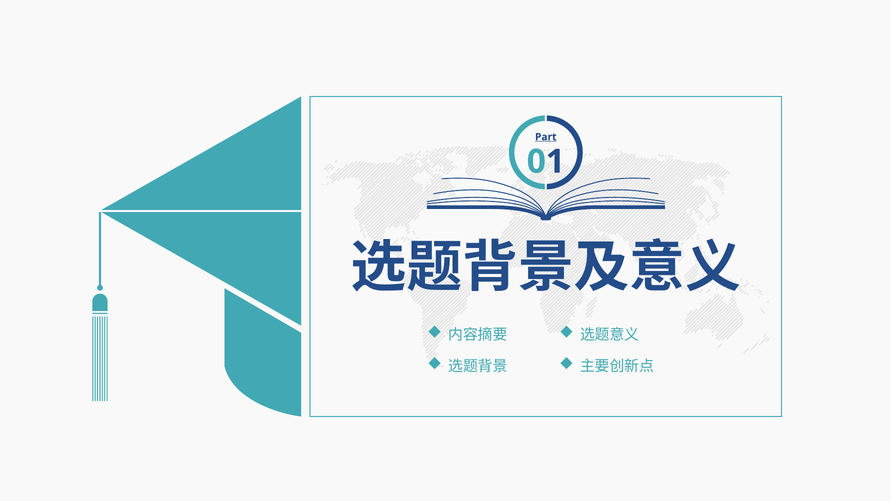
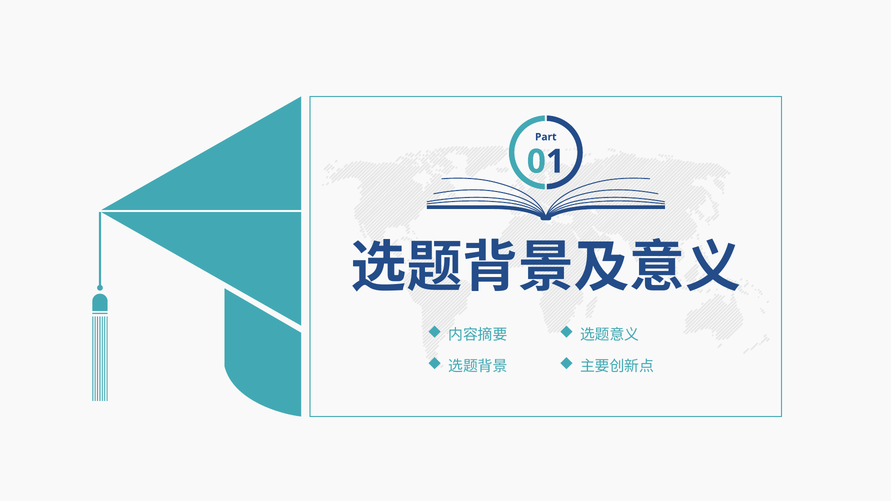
Part underline: present -> none
